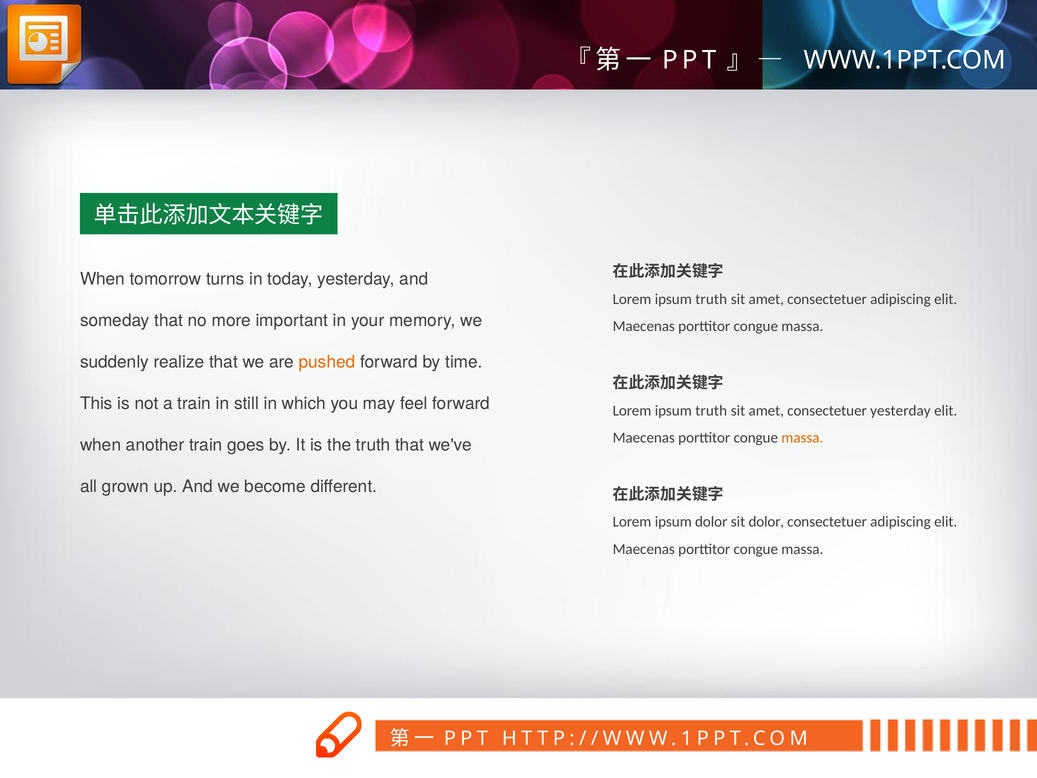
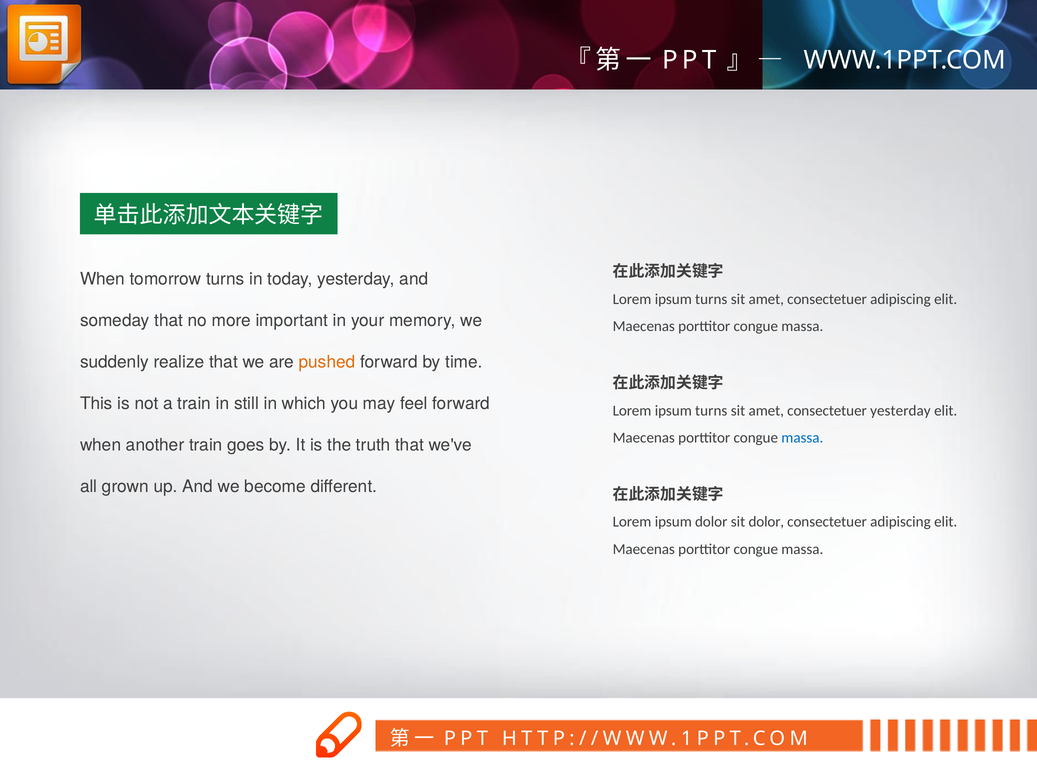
truth at (711, 299): truth -> turns
truth at (711, 410): truth -> turns
massa at (802, 438) colour: orange -> blue
